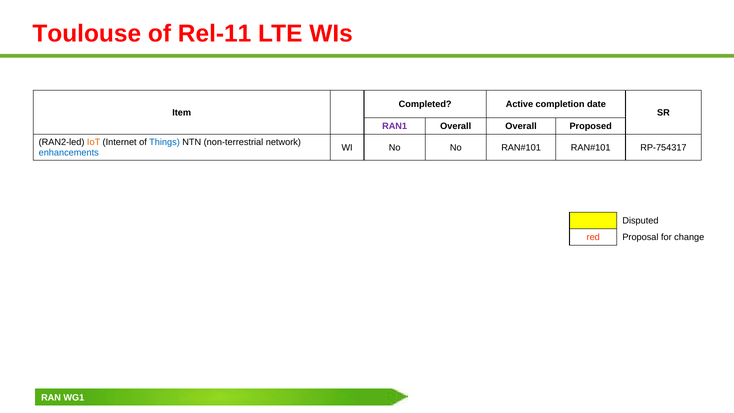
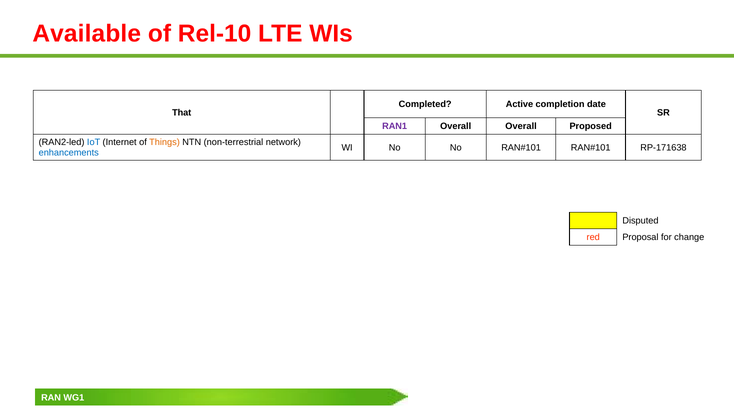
Toulouse: Toulouse -> Available
Rel-11: Rel-11 -> Rel-10
Item: Item -> That
IoT colour: orange -> blue
Things colour: blue -> orange
RP-754317: RP-754317 -> RP-171638
